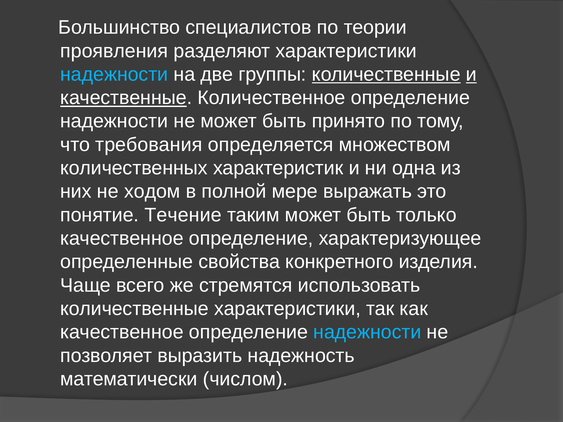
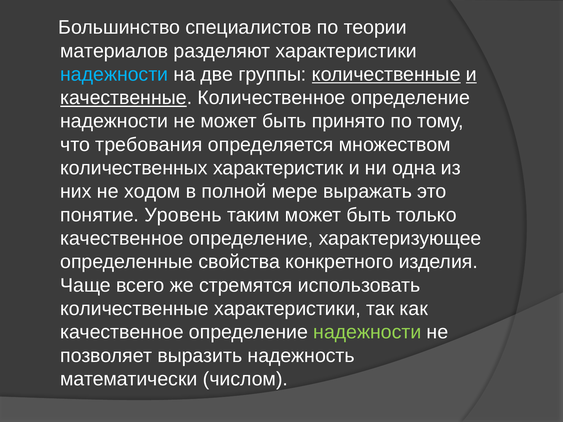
проявления: проявления -> материалов
Течение: Течение -> Уровень
надежности at (367, 332) colour: light blue -> light green
